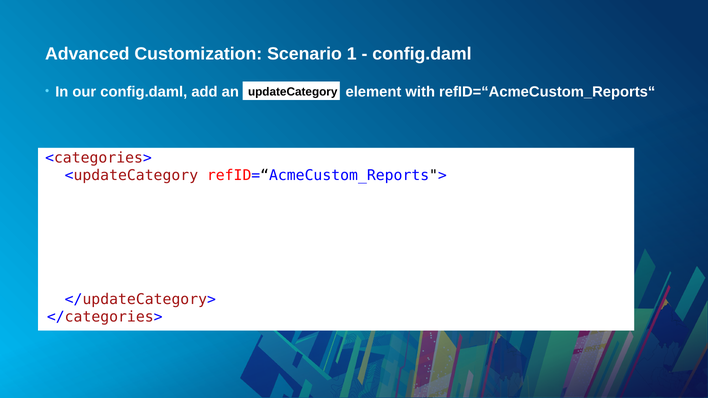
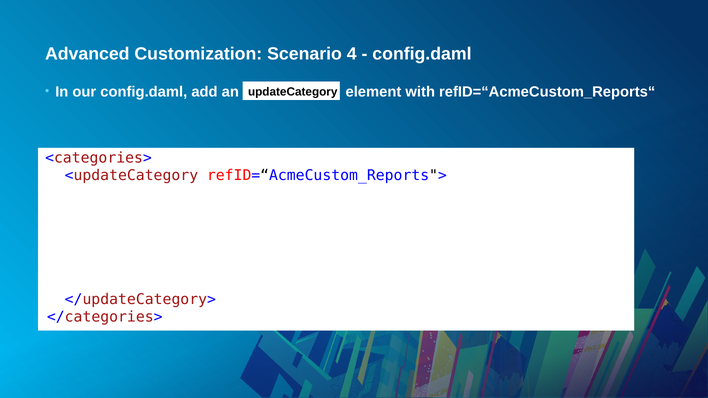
1: 1 -> 4
